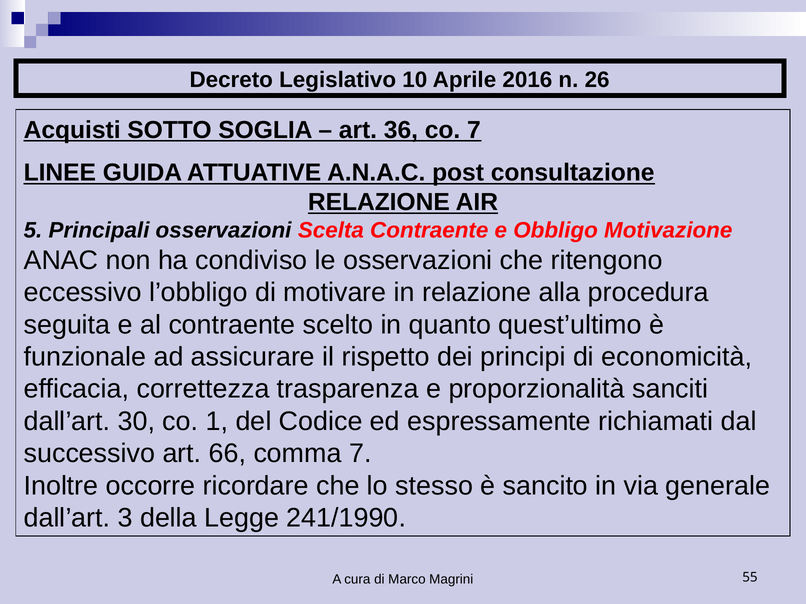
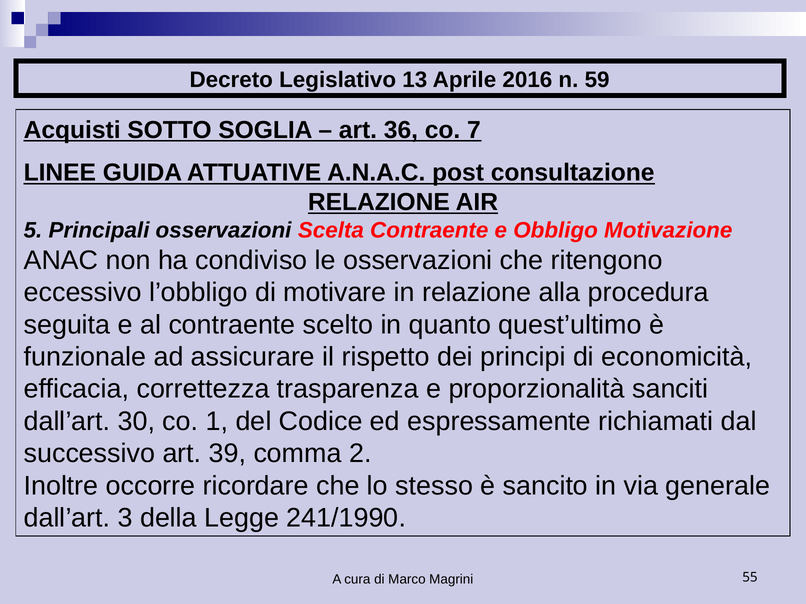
10: 10 -> 13
26: 26 -> 59
66: 66 -> 39
comma 7: 7 -> 2
